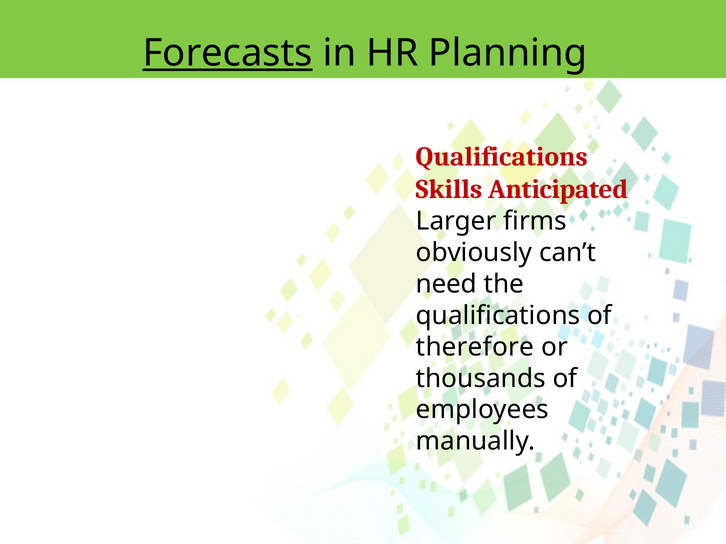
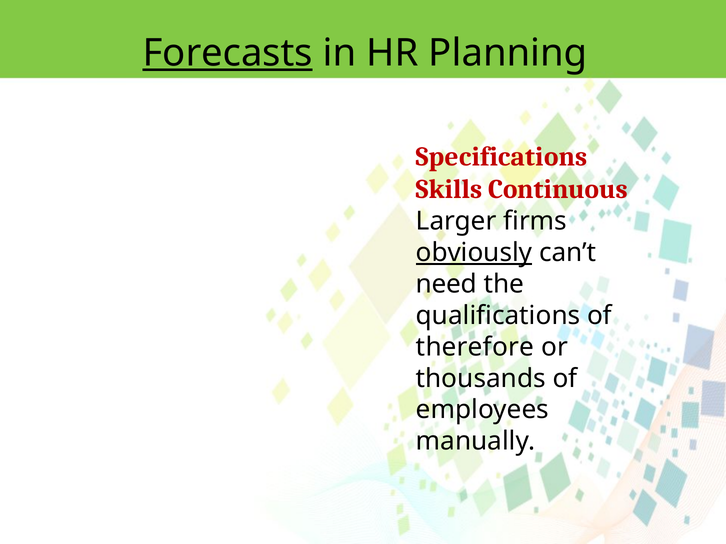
Qualifications at (502, 157): Qualifications -> Specifications
Anticipated: Anticipated -> Continuous
obviously underline: none -> present
